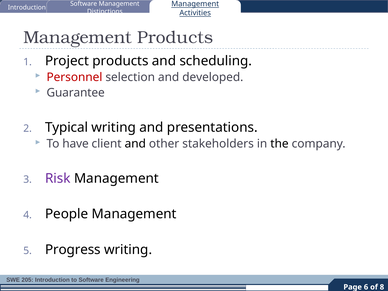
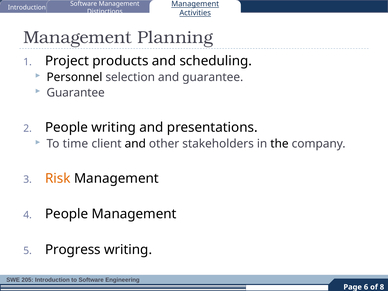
Management Products: Products -> Planning
Personnel colour: red -> black
and developed: developed -> guarantee
Typical at (67, 127): Typical -> People
have: have -> time
Risk colour: purple -> orange
